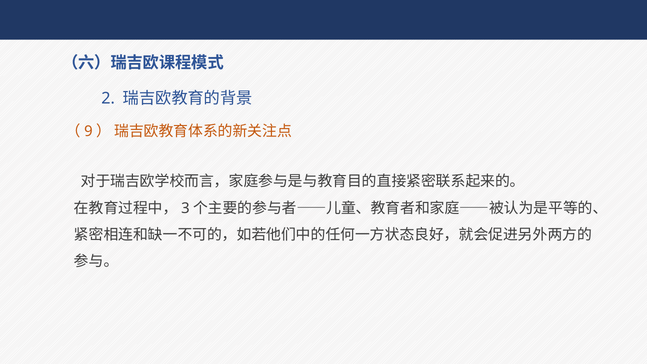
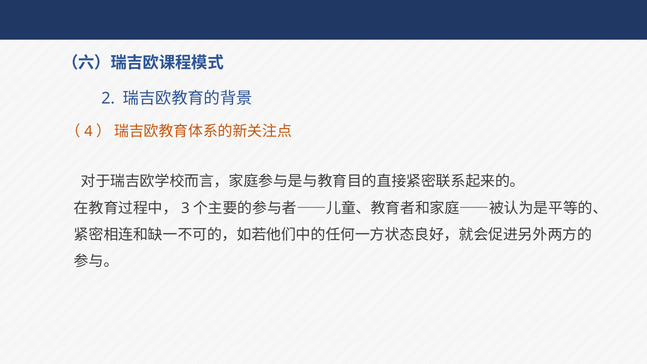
9: 9 -> 4
